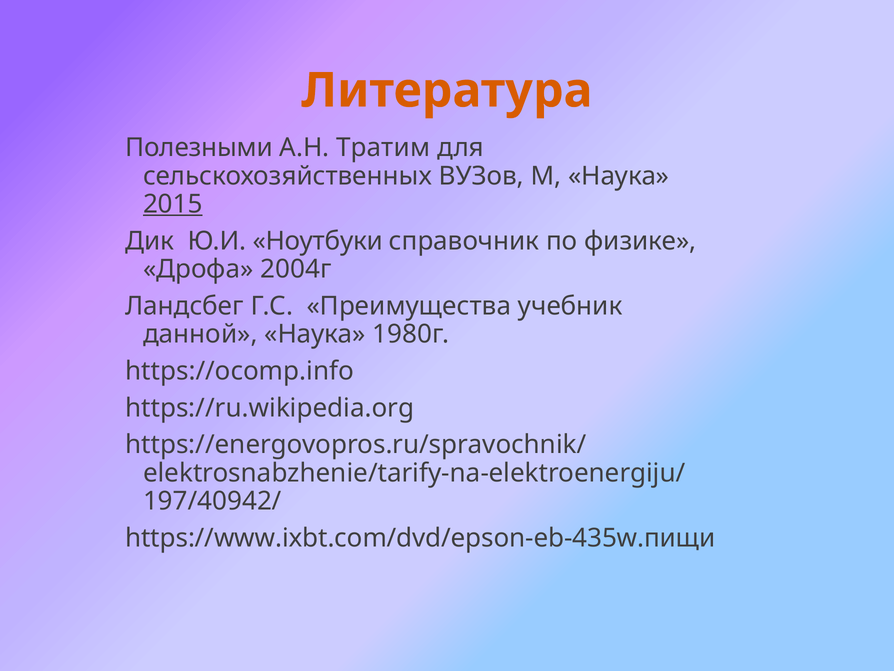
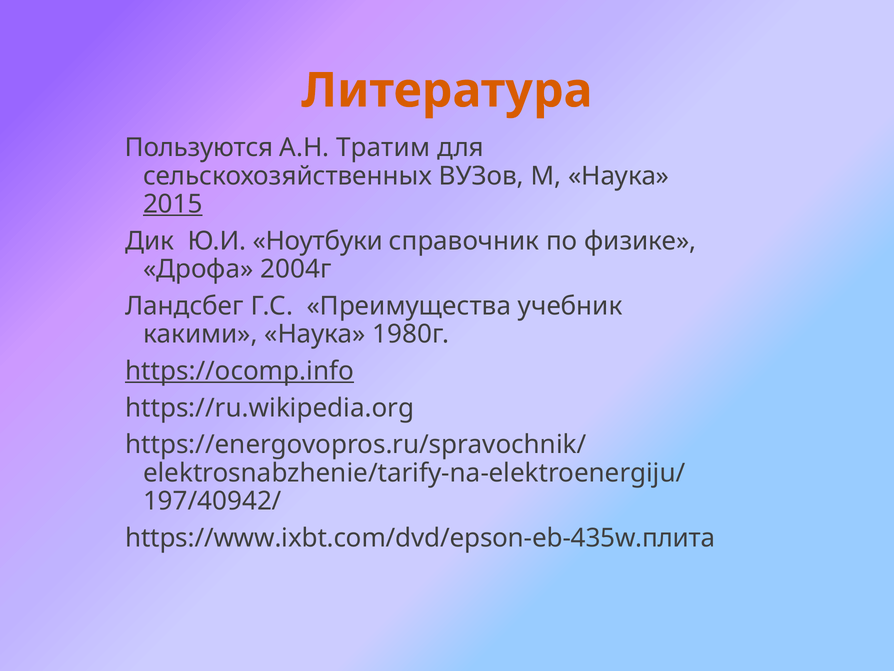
Полезными: Полезными -> Пользуются
данной: данной -> какими
https://ocomp.info underline: none -> present
https://www.ixbt.com/dvd/epson-eb-435w.пищи: https://www.ixbt.com/dvd/epson-eb-435w.пищи -> https://www.ixbt.com/dvd/epson-eb-435w.плита
